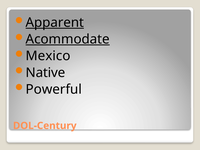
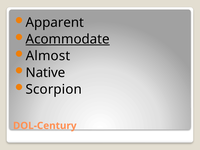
Apparent underline: present -> none
Mexico: Mexico -> Almost
Powerful: Powerful -> Scorpion
